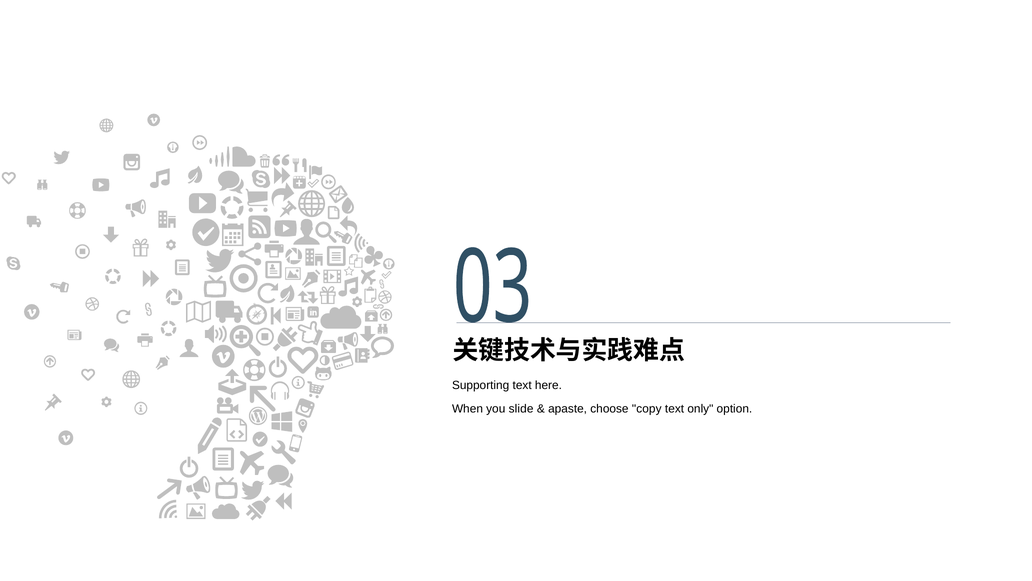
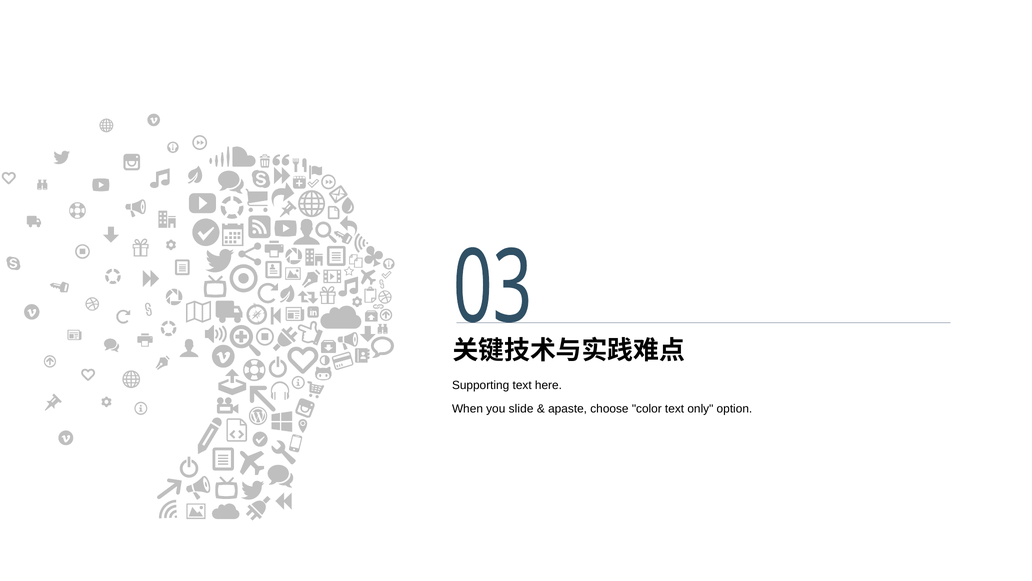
copy: copy -> color
